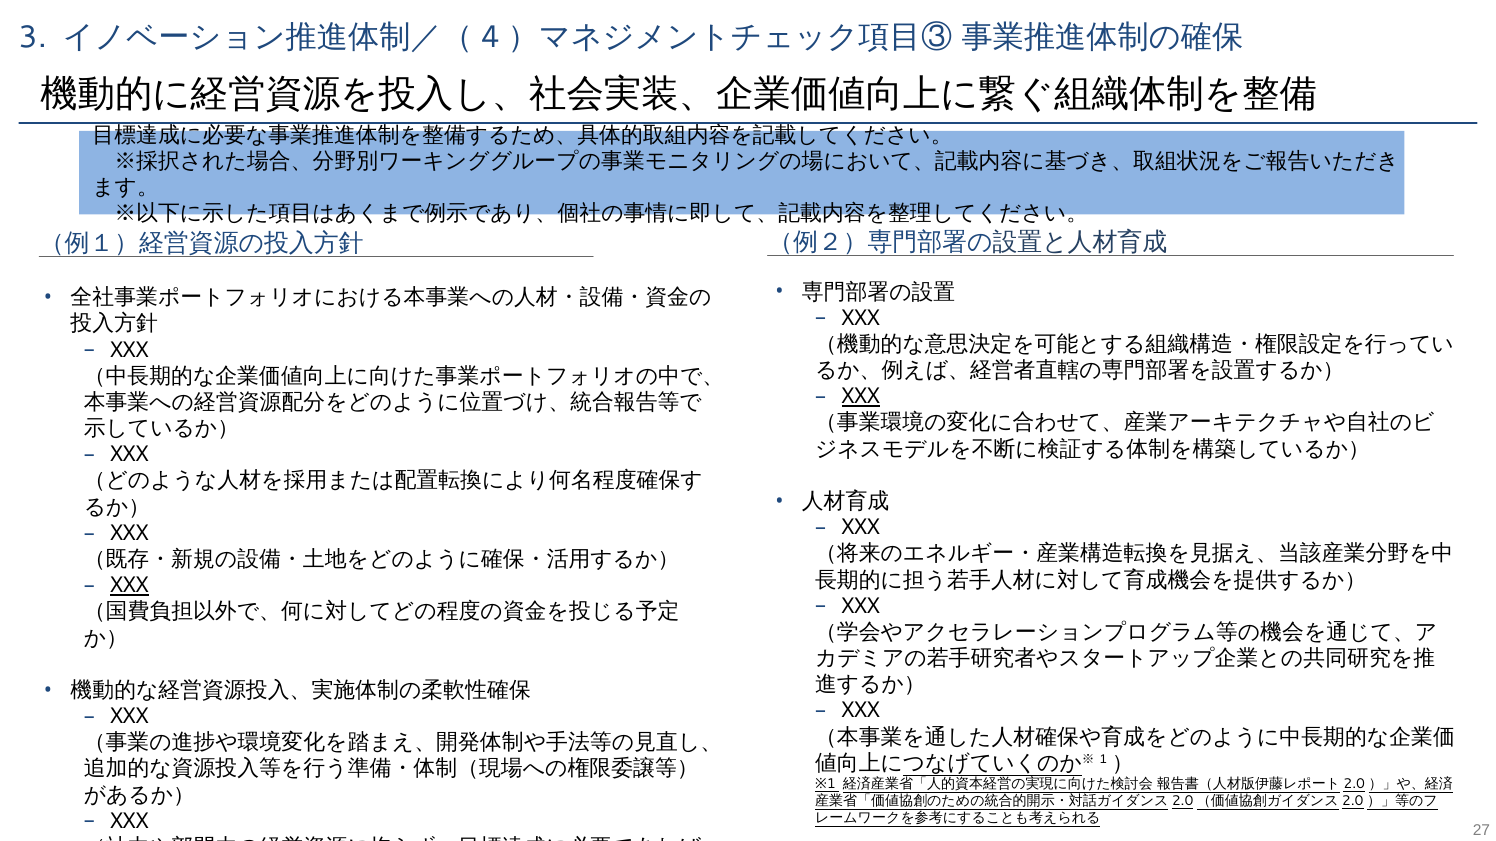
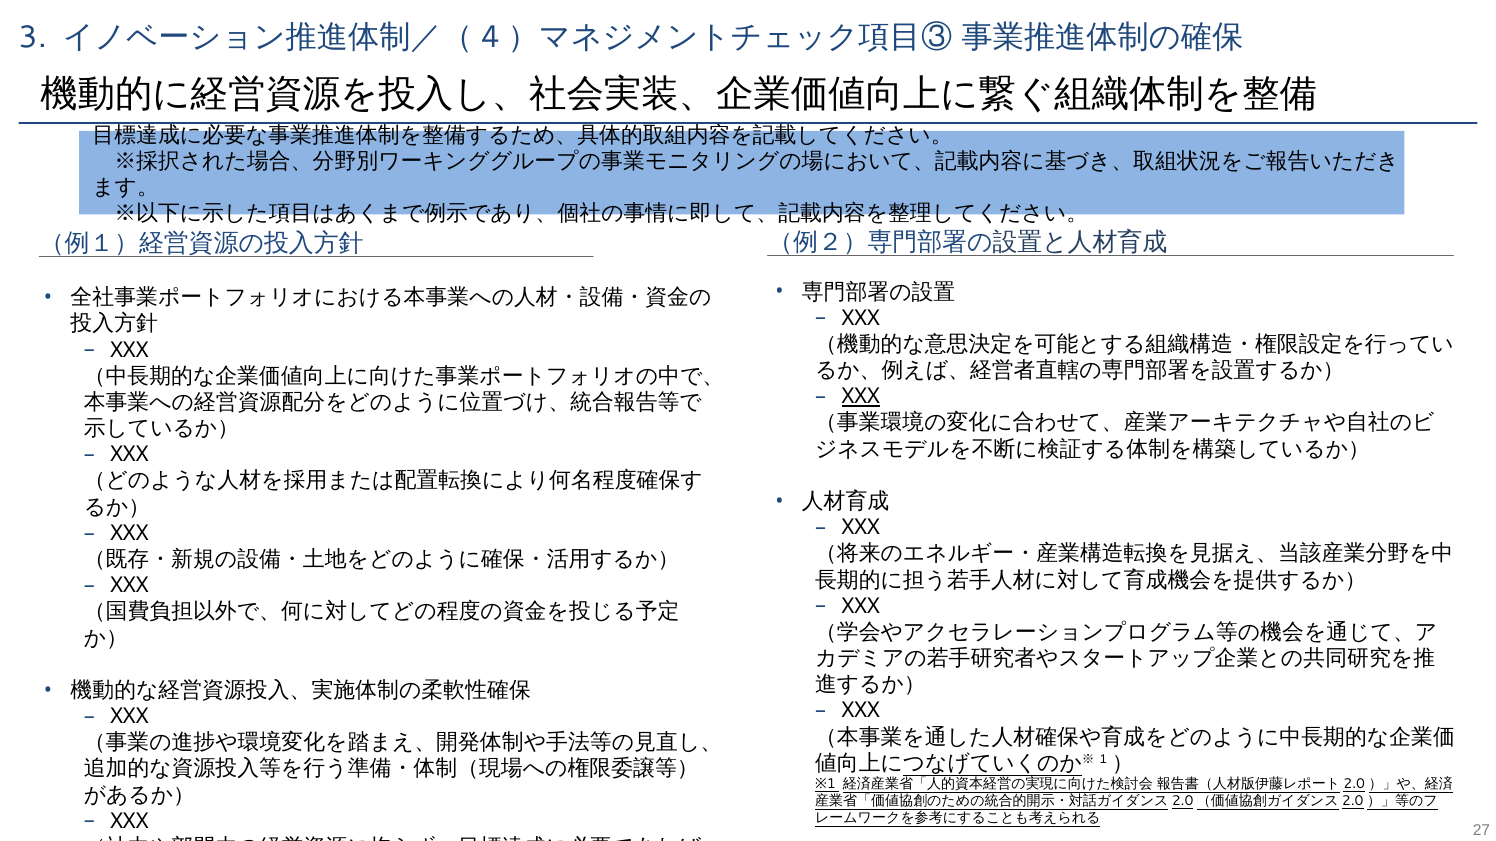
XXX at (129, 586) underline: present -> none
